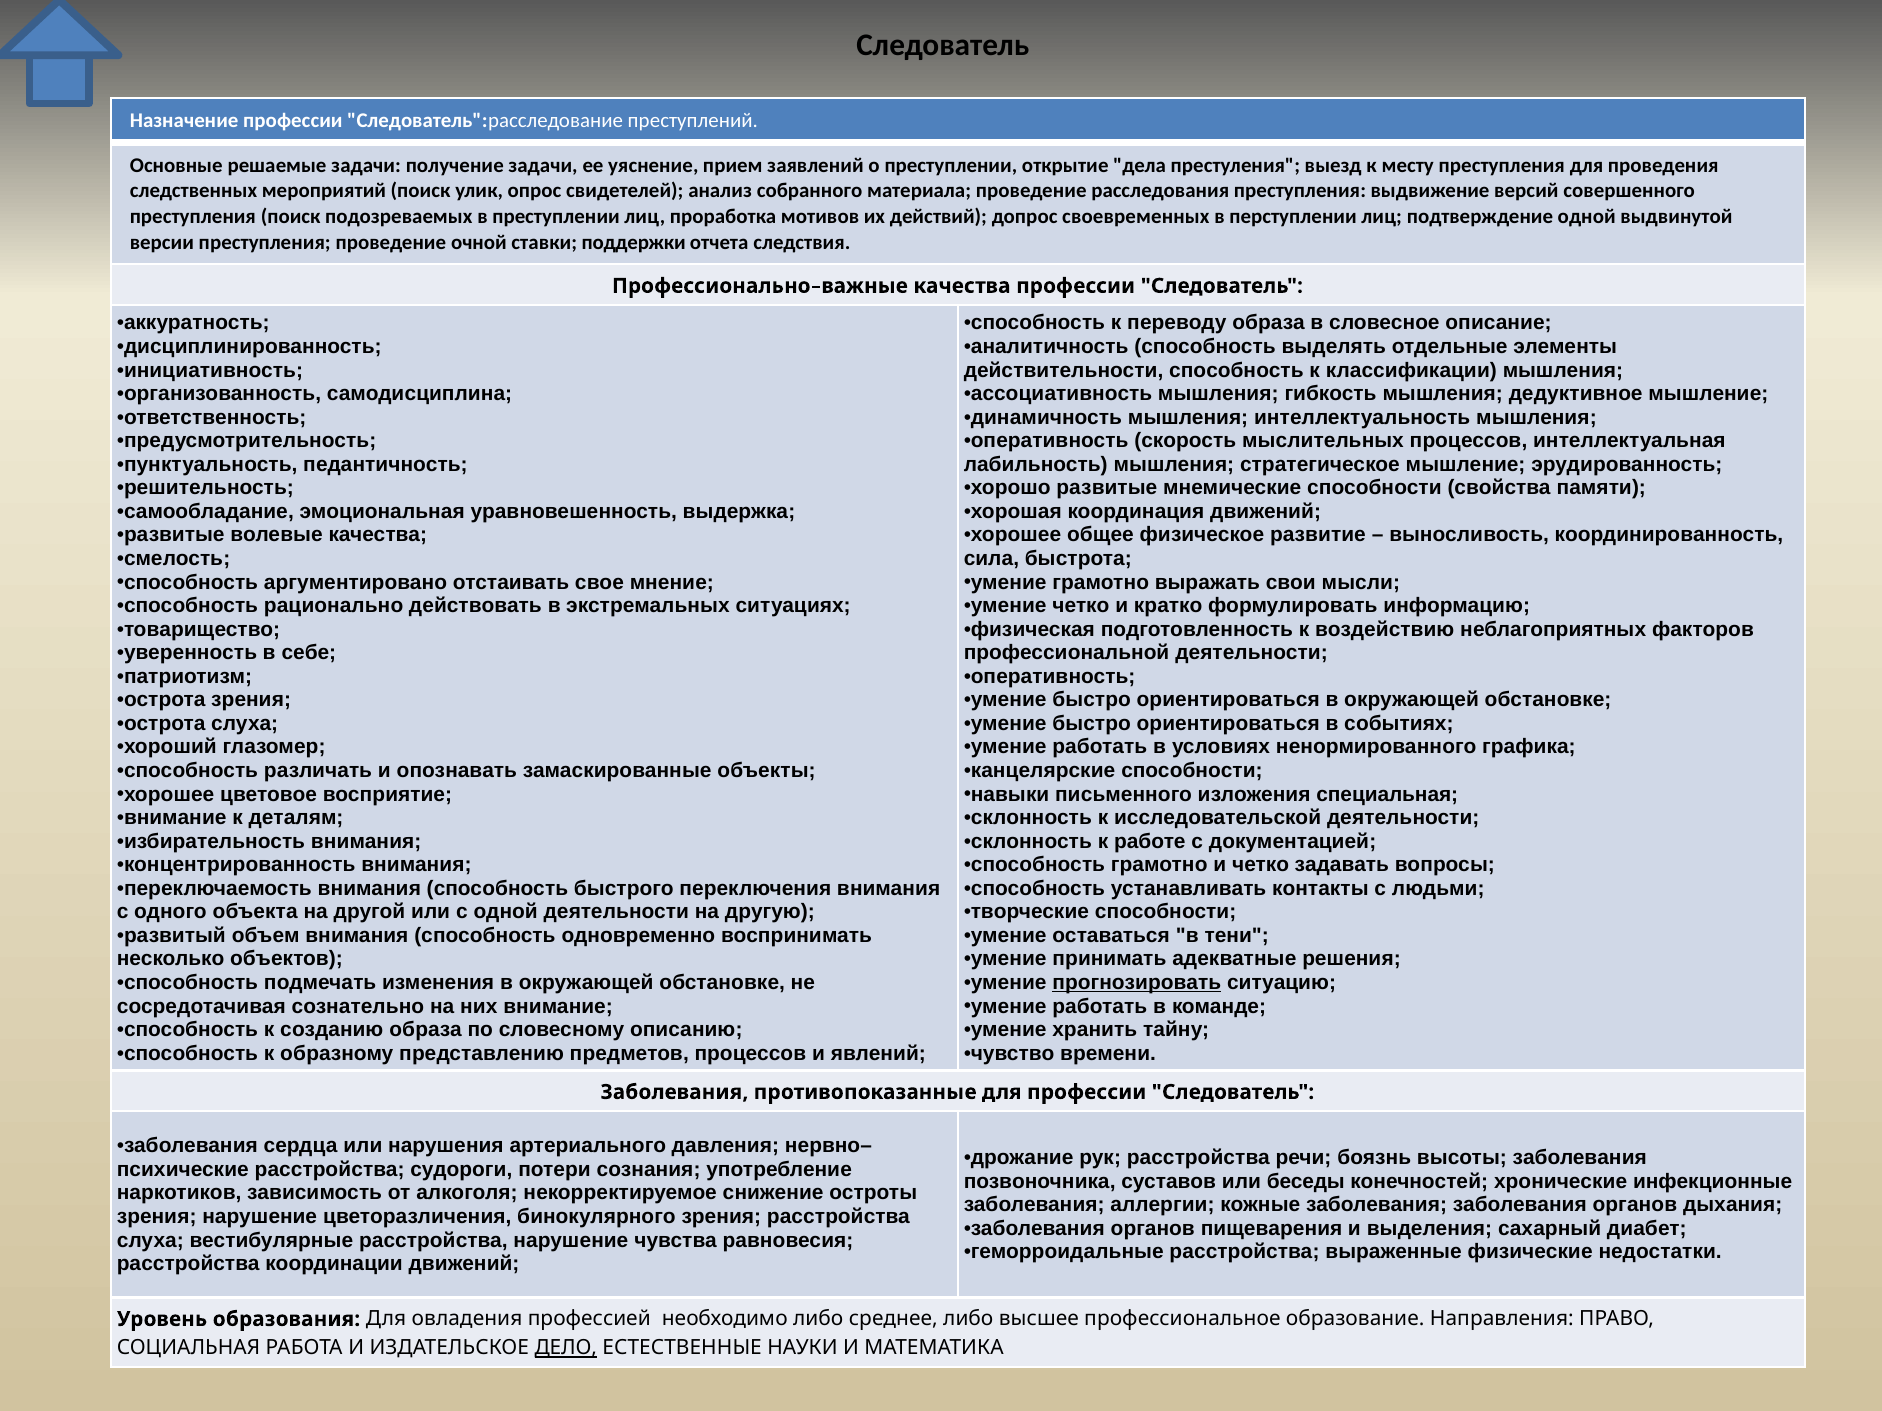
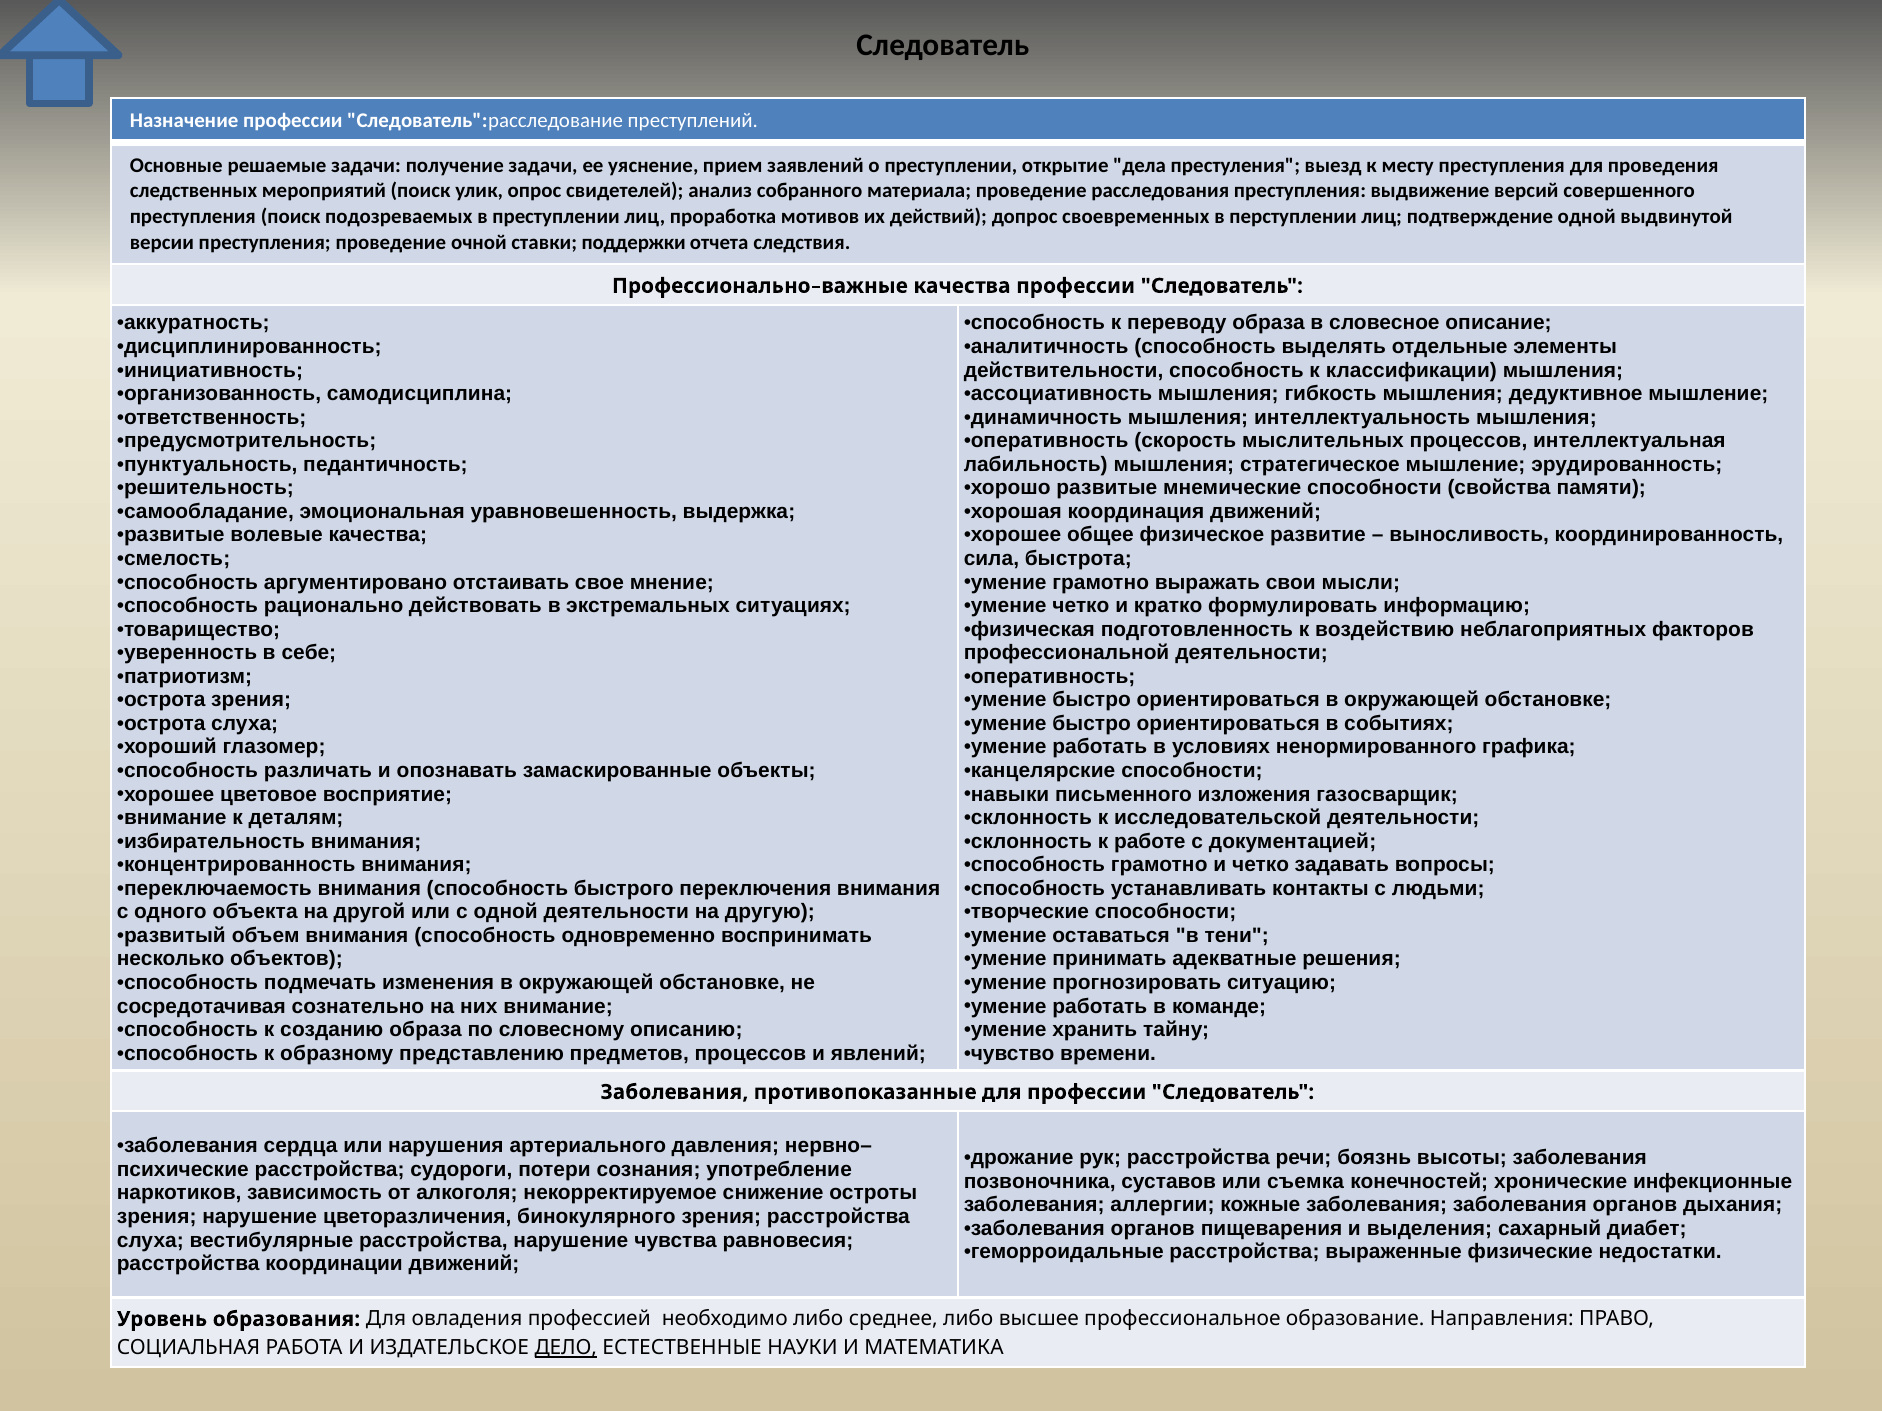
специальная: специальная -> газосварщик
прогнозировать underline: present -> none
беседы: беседы -> съемка
